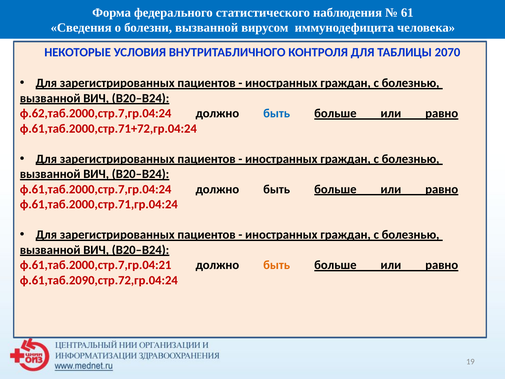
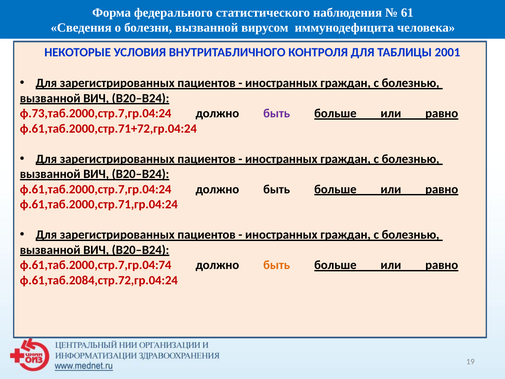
2070: 2070 -> 2001
ф.62,таб.2000,стр.7,гр.04:24: ф.62,таб.2000,стр.7,гр.04:24 -> ф.73,таб.2000,стр.7,гр.04:24
быть at (277, 113) colour: blue -> purple
ф.61,таб.2000,стр.7,гр.04:21: ф.61,таб.2000,стр.7,гр.04:21 -> ф.61,таб.2000,стр.7,гр.04:74
ф.61,таб.2090,стр.72,гр.04:24: ф.61,таб.2090,стр.72,гр.04:24 -> ф.61,таб.2084,стр.72,гр.04:24
